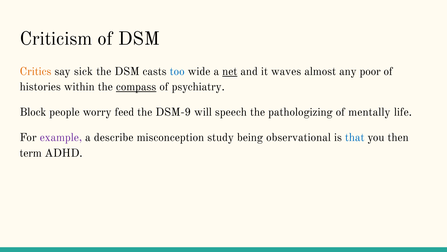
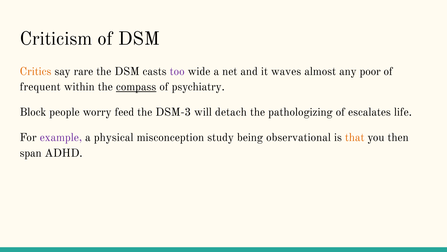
sick: sick -> rare
too colour: blue -> purple
net underline: present -> none
histories: histories -> frequent
DSM-9: DSM-9 -> DSM-3
speech: speech -> detach
mentally: mentally -> escalates
describe: describe -> physical
that colour: blue -> orange
term: term -> span
